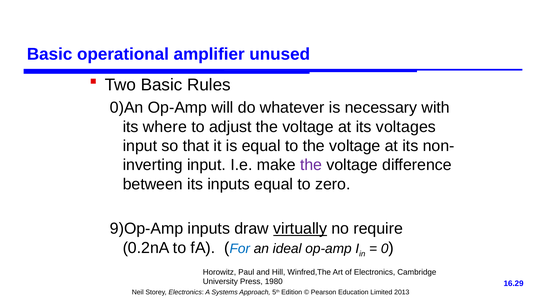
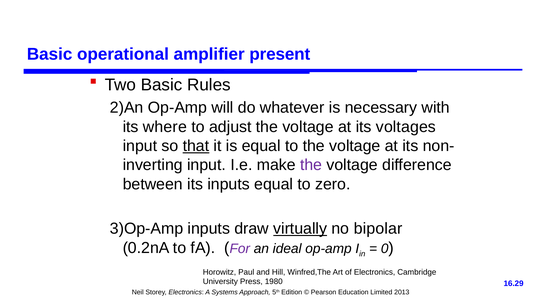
unused: unused -> present
0)An: 0)An -> 2)An
that underline: none -> present
9)Op-Amp: 9)Op-Amp -> 3)Op-Amp
require: require -> bipolar
For colour: blue -> purple
